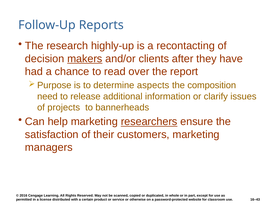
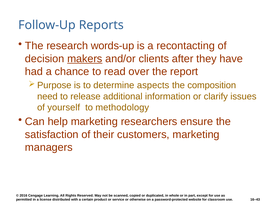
highly-up: highly-up -> words-up
projects: projects -> yourself
bannerheads: bannerheads -> methodology
researchers underline: present -> none
